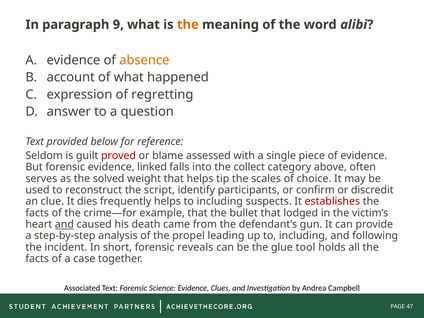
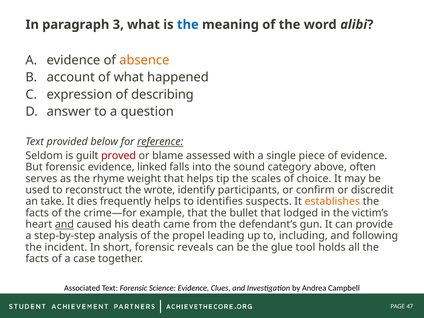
9: 9 -> 3
the at (188, 25) colour: orange -> blue
regretting: regretting -> describing
reference underline: none -> present
collect: collect -> sound
solved: solved -> rhyme
script: script -> wrote
clue: clue -> take
helps to including: including -> identifies
establishes colour: red -> orange
